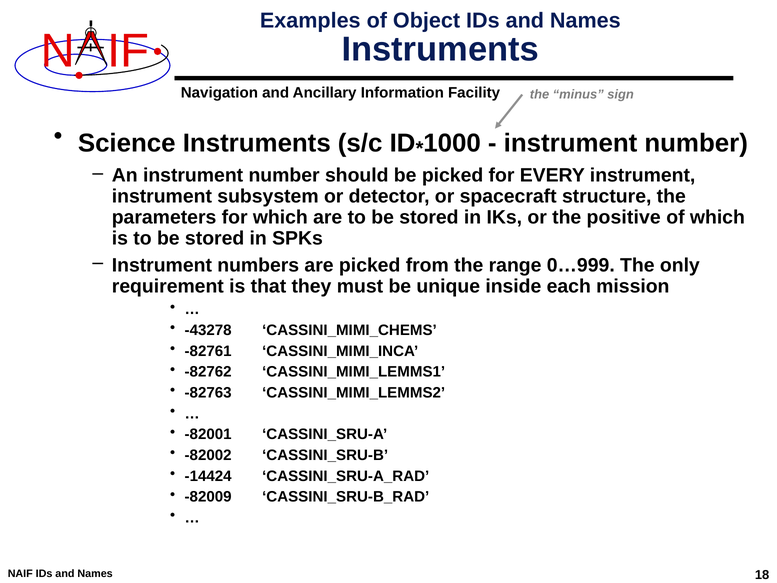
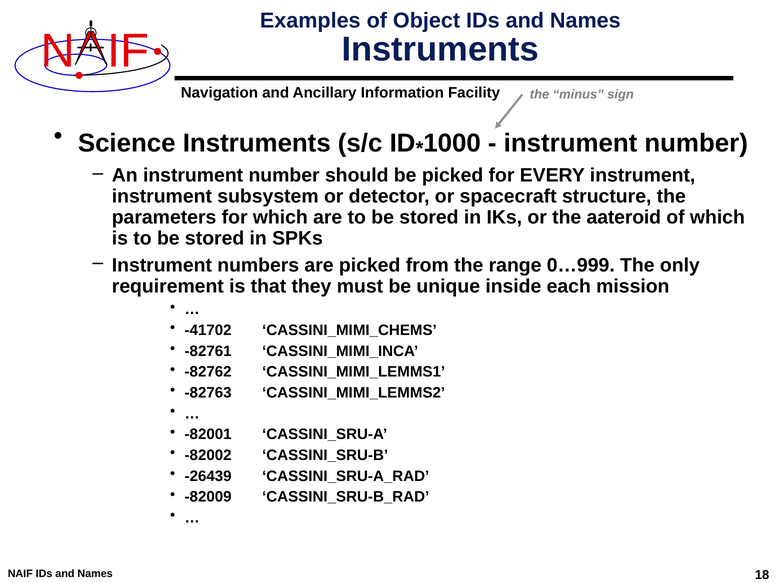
positive: positive -> aateroid
-43278: -43278 -> -41702
-14424: -14424 -> -26439
